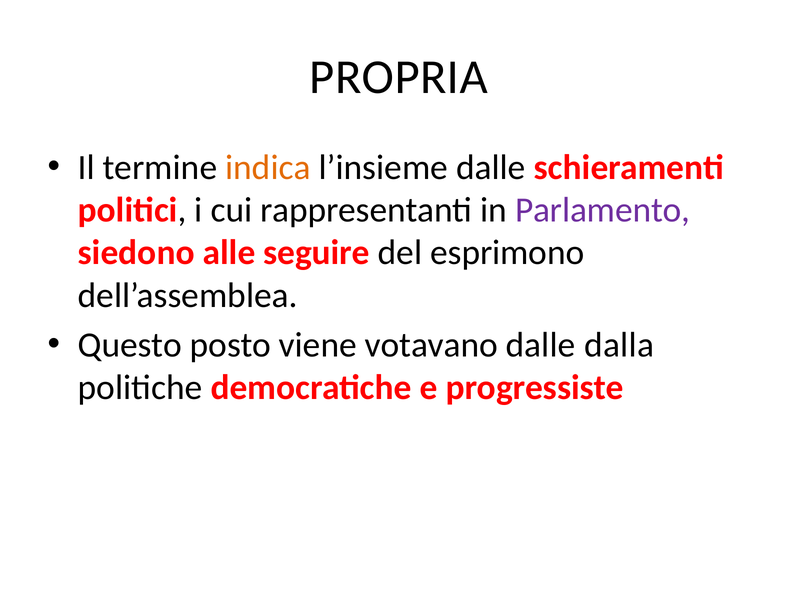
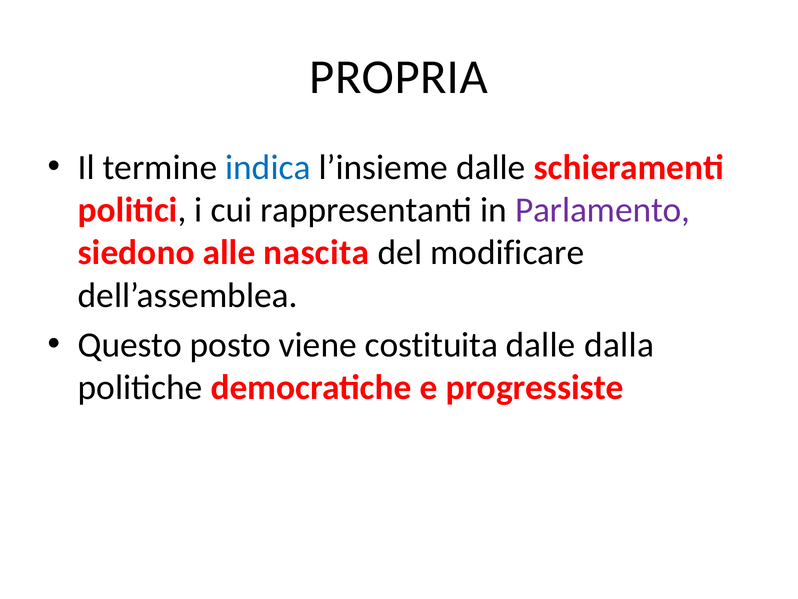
indica colour: orange -> blue
seguire: seguire -> nascita
esprimono: esprimono -> modificare
votavano: votavano -> costituita
